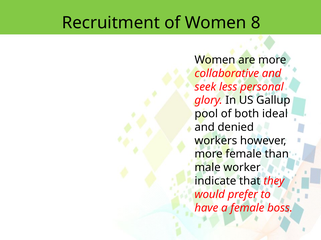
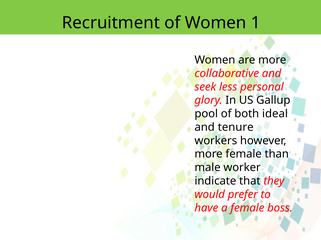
8: 8 -> 1
denied: denied -> tenure
